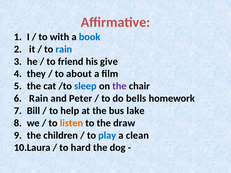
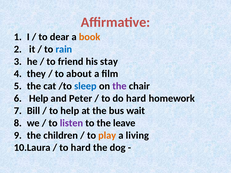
with: with -> dear
book colour: blue -> orange
give: give -> stay
Rain at (39, 99): Rain -> Help
do bells: bells -> hard
lake: lake -> wait
listen colour: orange -> purple
draw: draw -> leave
play colour: blue -> orange
clean: clean -> living
